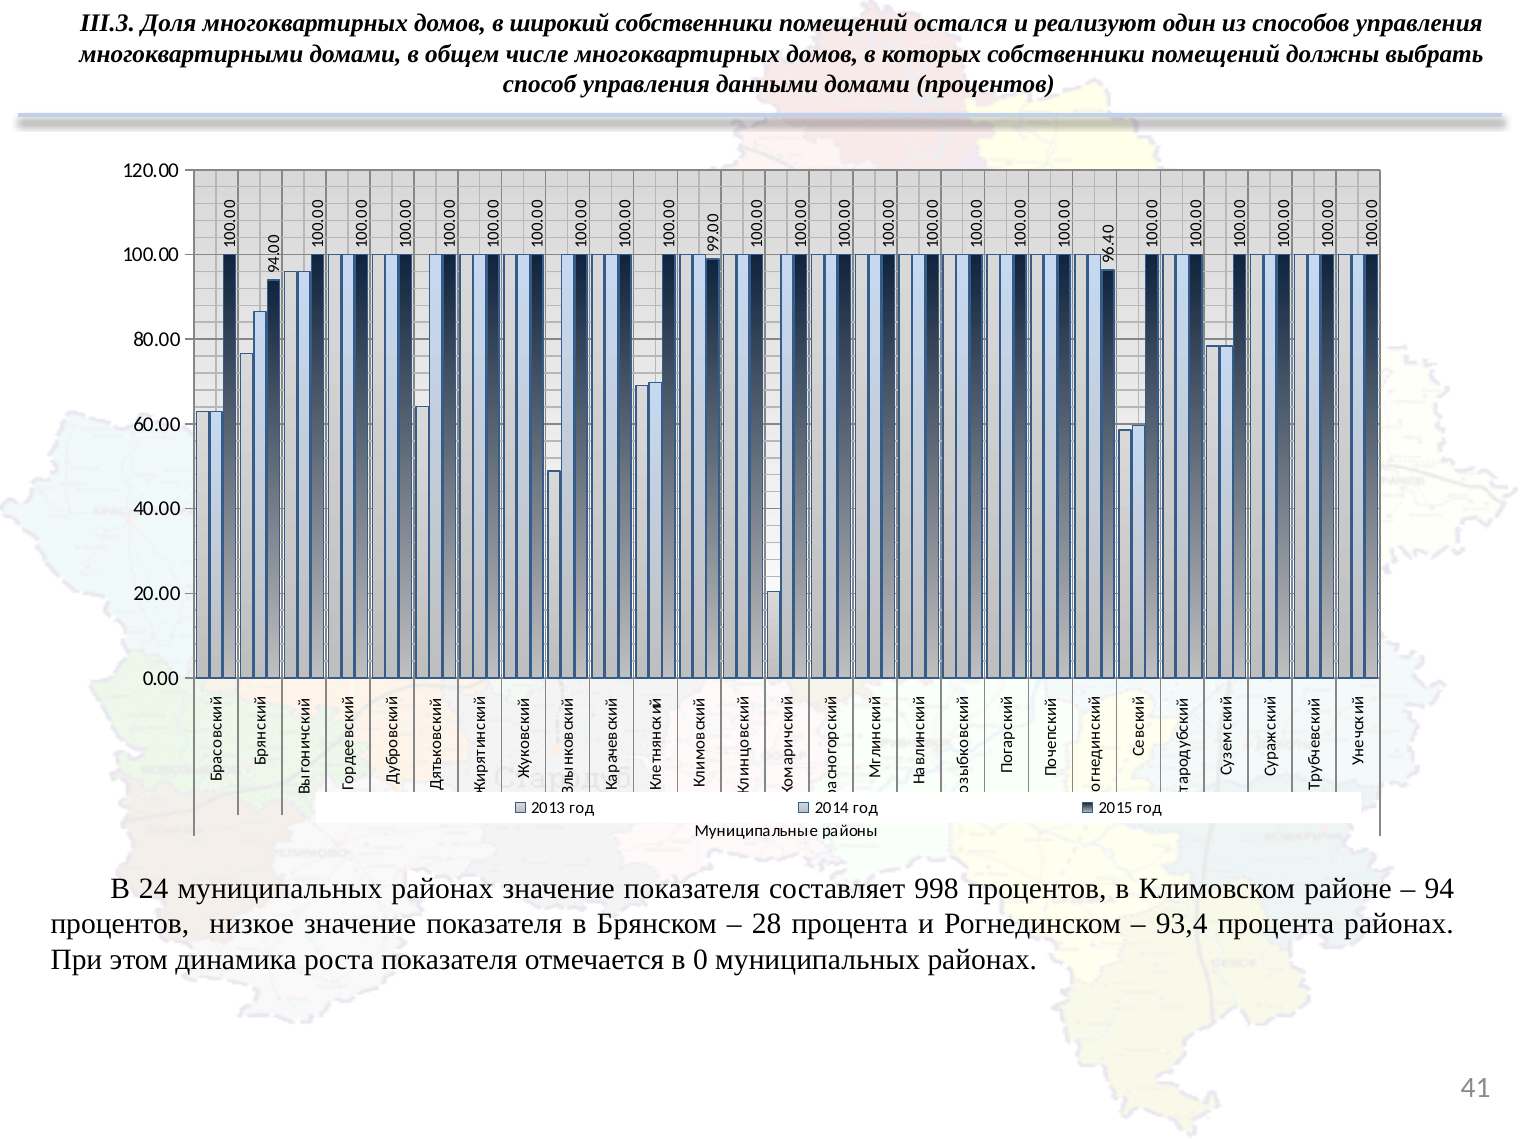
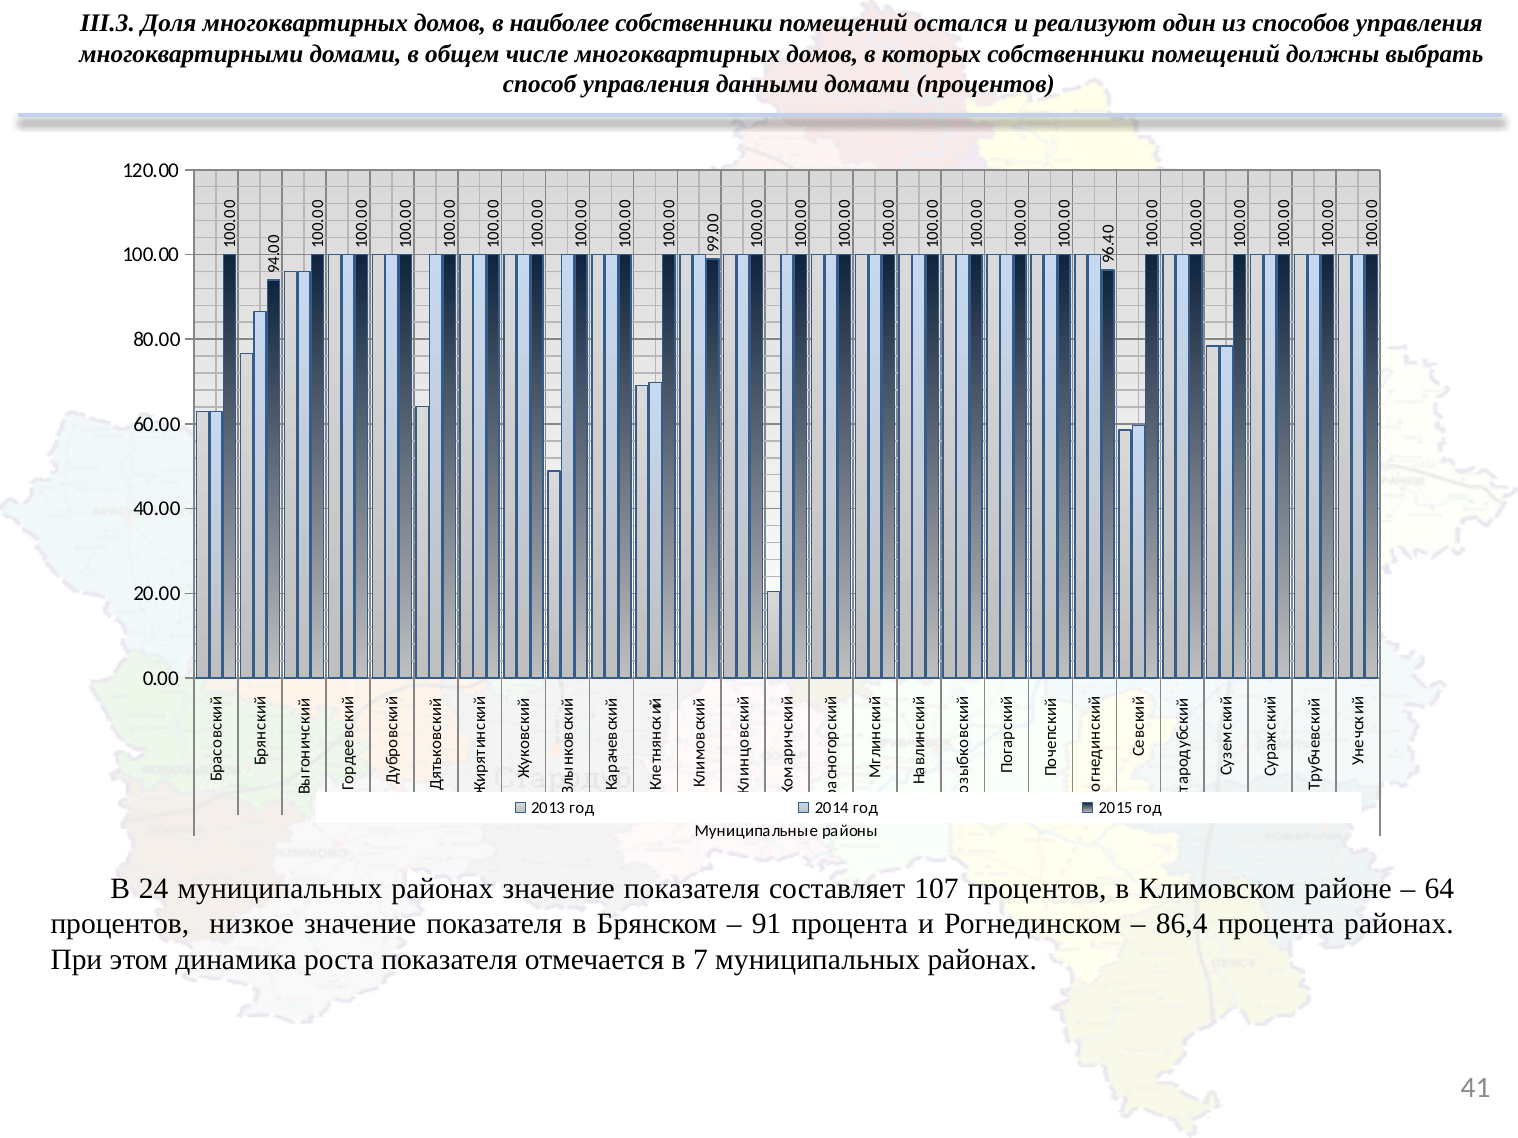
широкий: широкий -> наиболее
998: 998 -> 107
94: 94 -> 64
28: 28 -> 91
93,4: 93,4 -> 86,4
в 0: 0 -> 7
